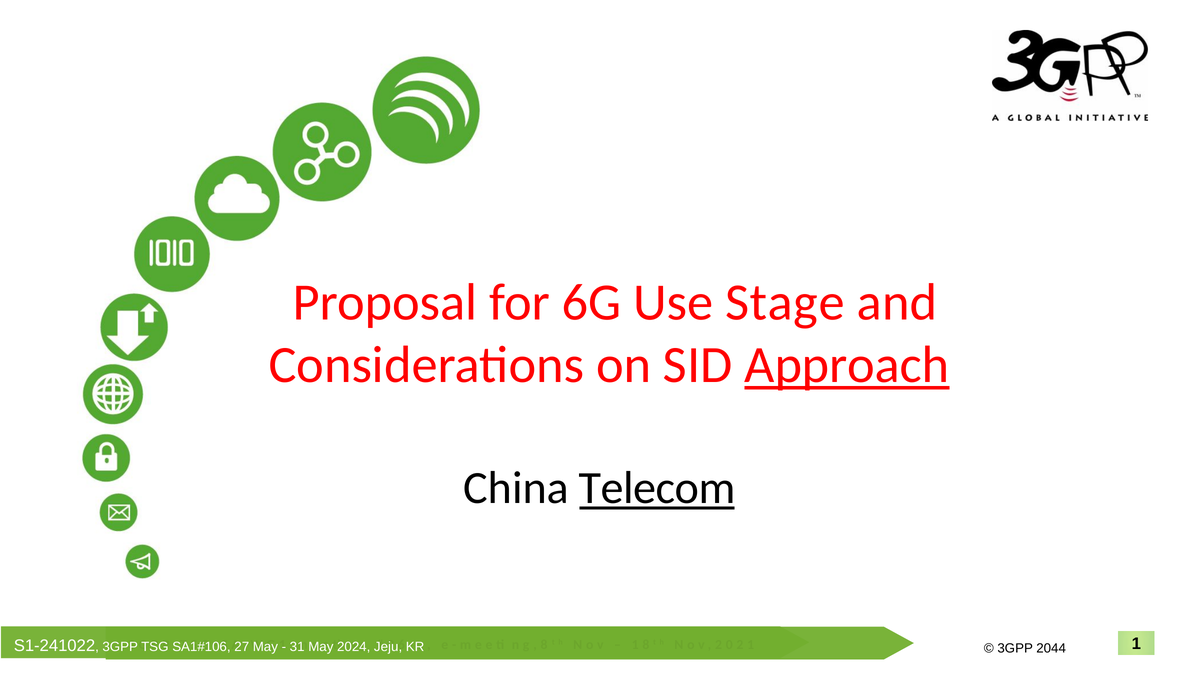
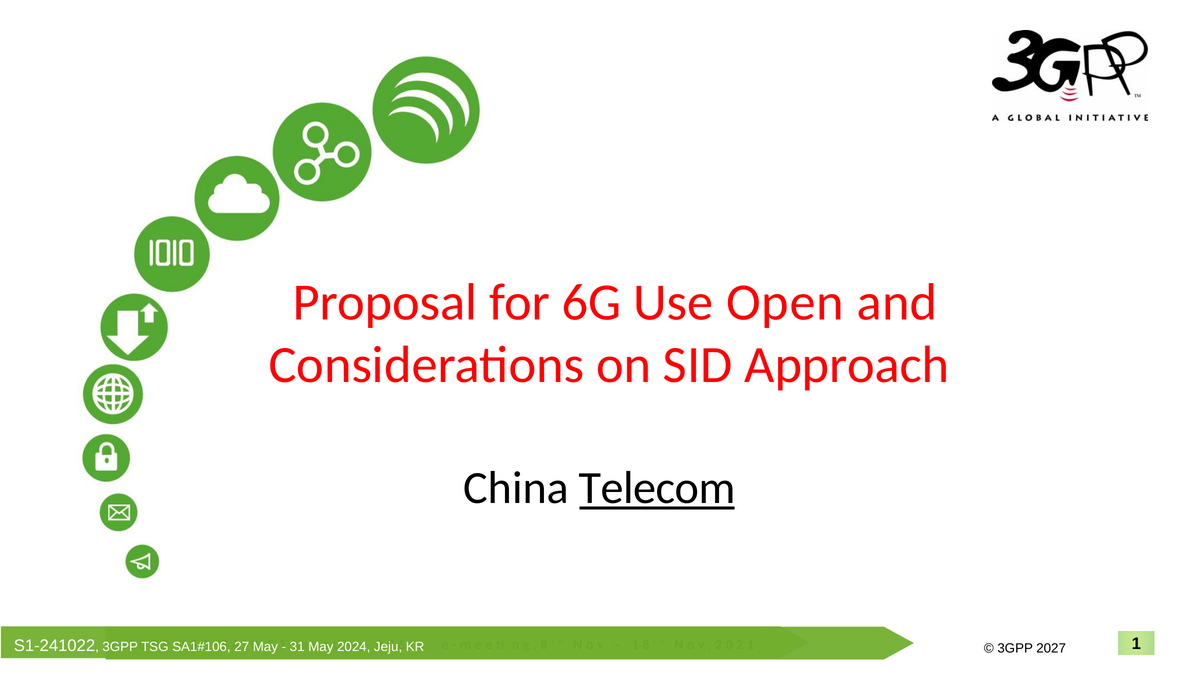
Stage: Stage -> Open
Approach underline: present -> none
2044: 2044 -> 2027
